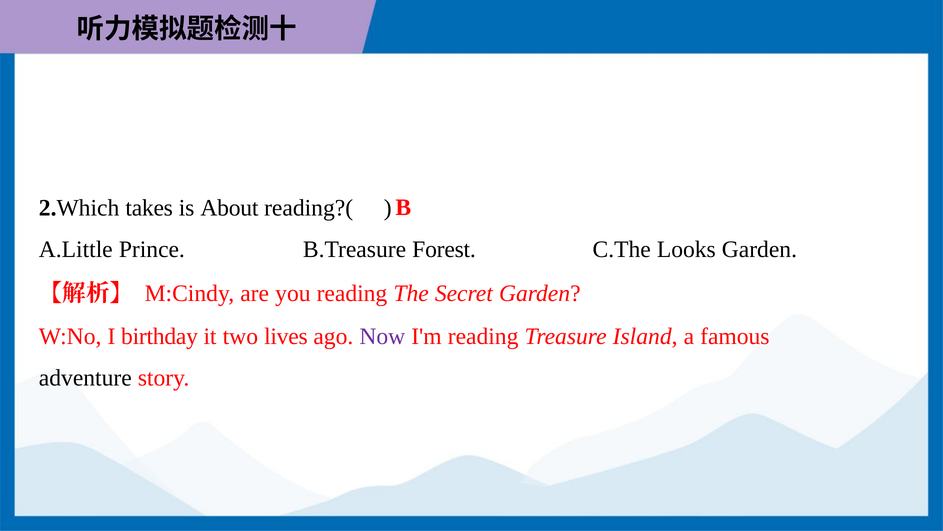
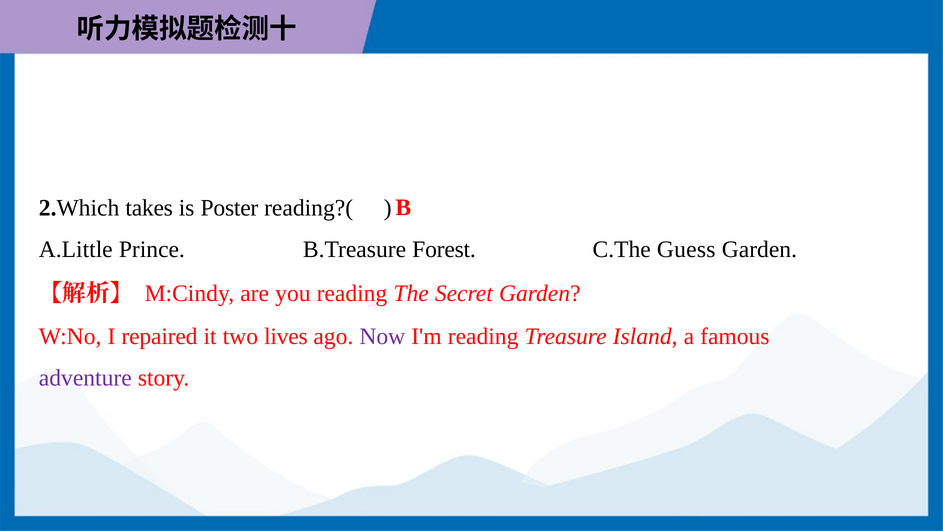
About: About -> Poster
Looks: Looks -> Guess
birthday: birthday -> repaired
adventure colour: black -> purple
